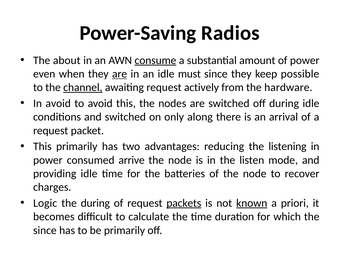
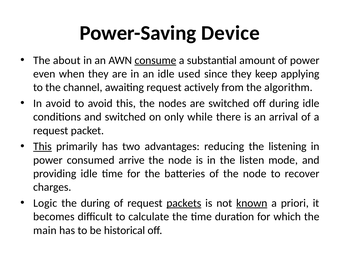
Radios: Radios -> Device
are at (120, 74) underline: present -> none
must: must -> used
possible: possible -> applying
channel underline: present -> none
hardware: hardware -> algorithm
along: along -> while
This at (42, 146) underline: none -> present
since at (45, 230): since -> main
be primarily: primarily -> historical
